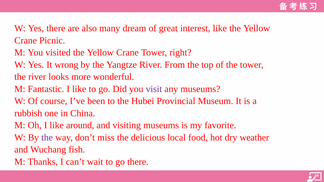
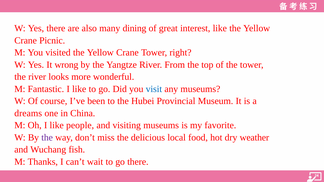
dream: dream -> dining
visit colour: purple -> blue
rubbish: rubbish -> dreams
around: around -> people
